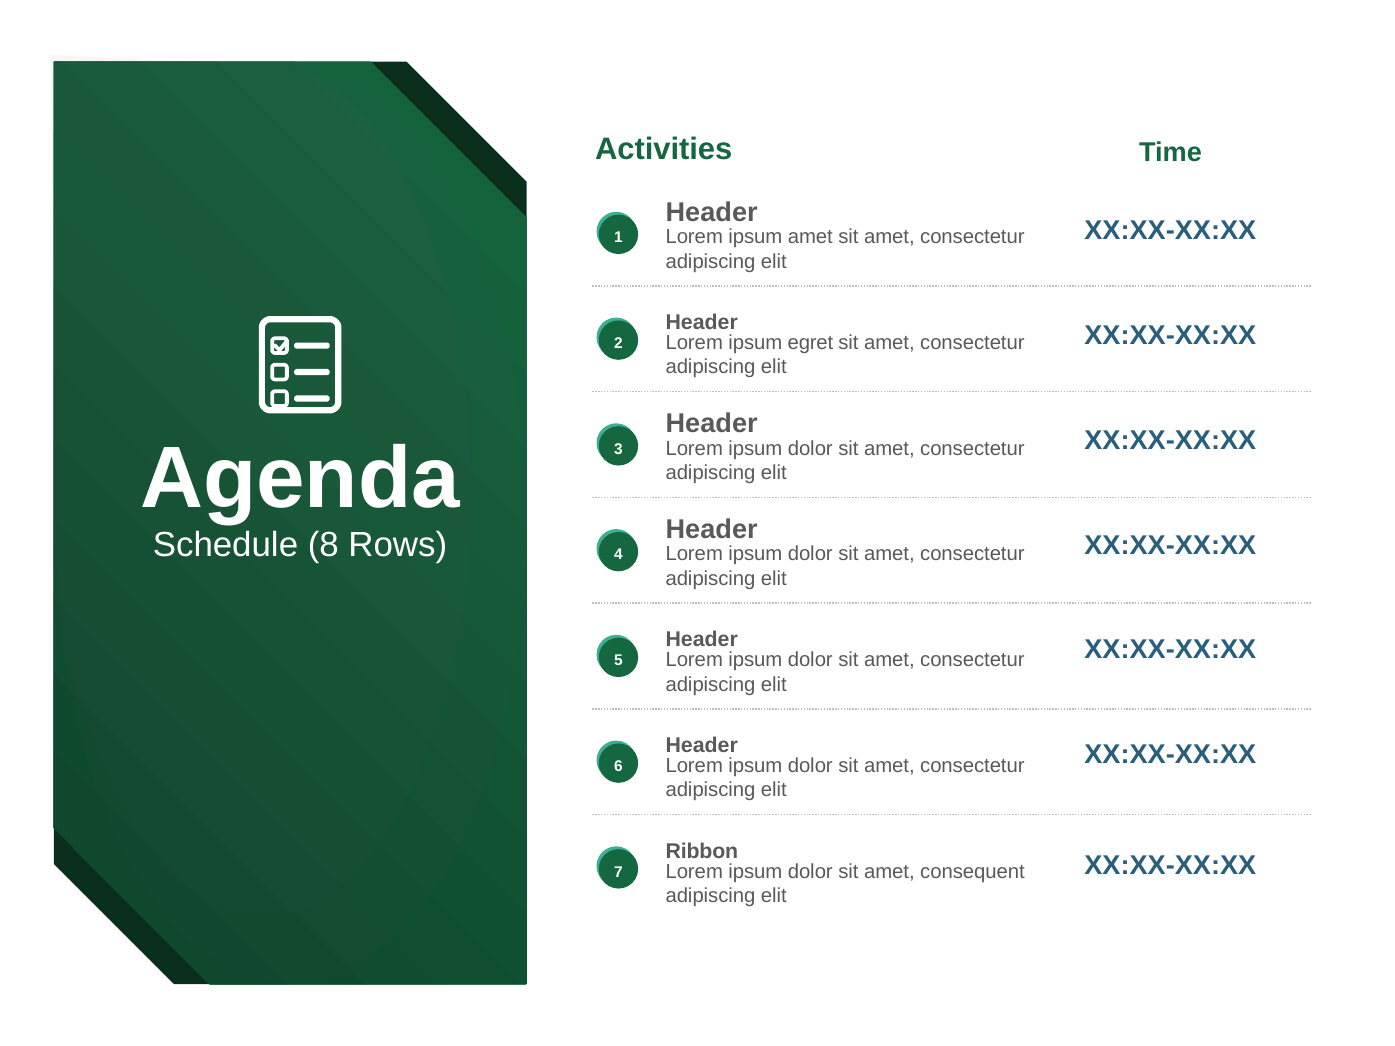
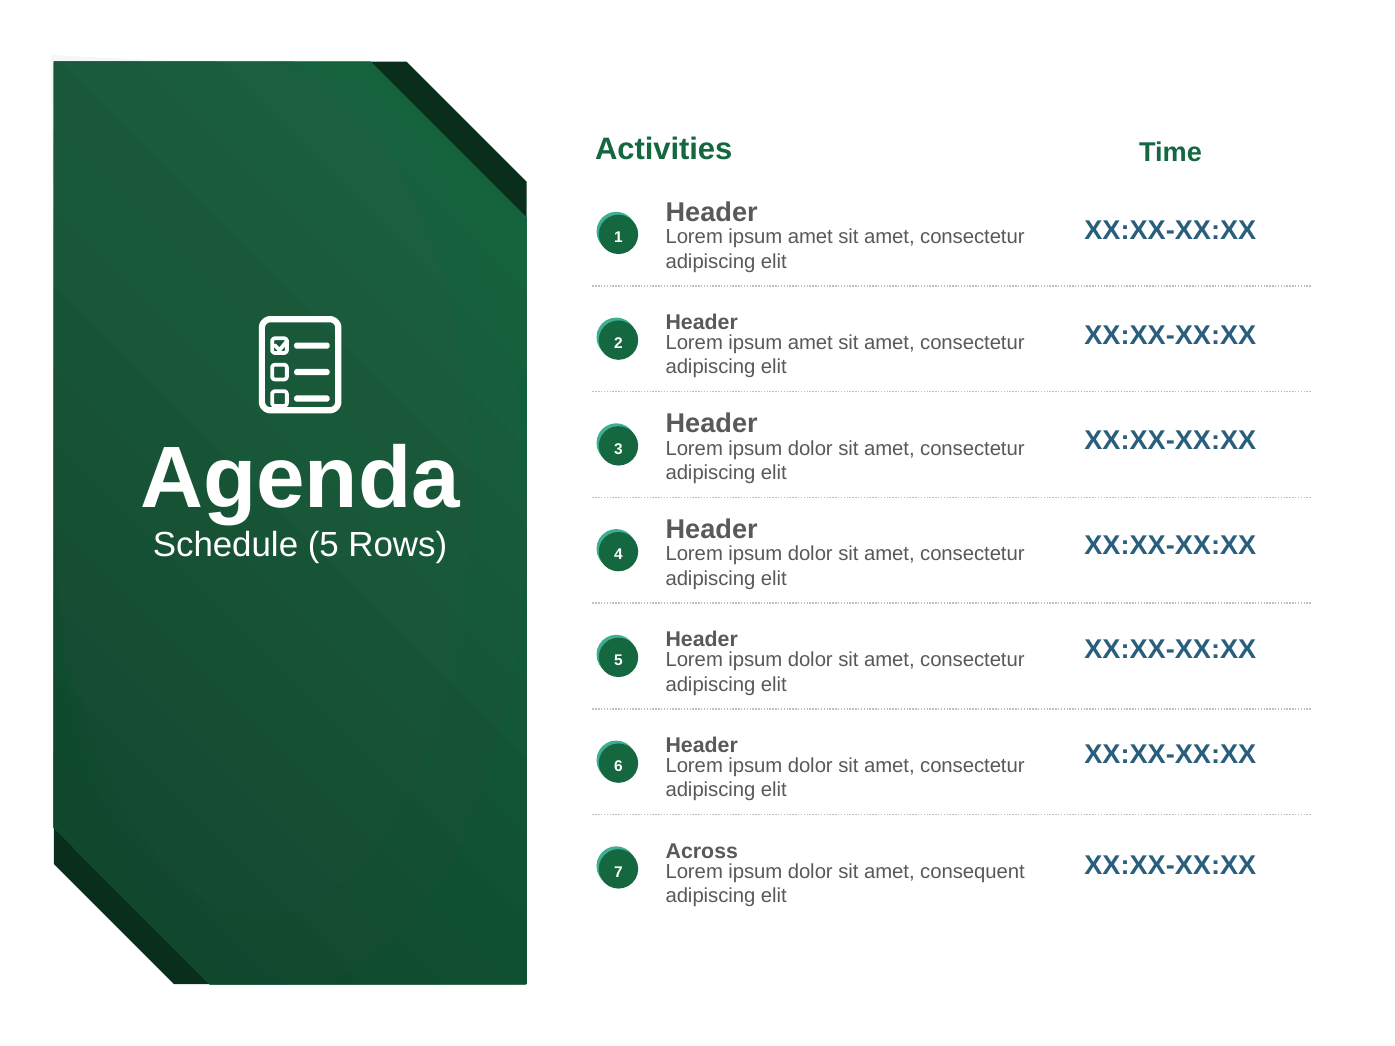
egret at (810, 343): egret -> amet
Schedule 8: 8 -> 5
Ribbon: Ribbon -> Across
